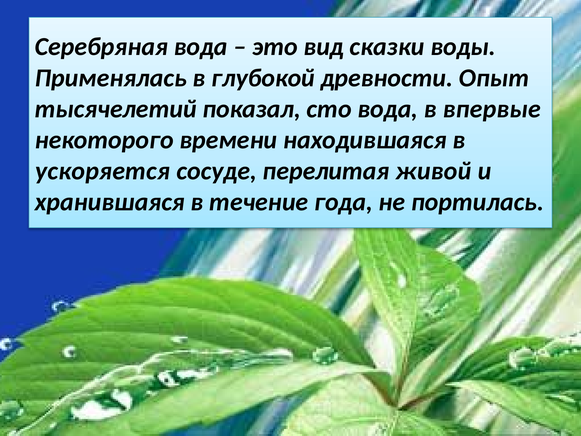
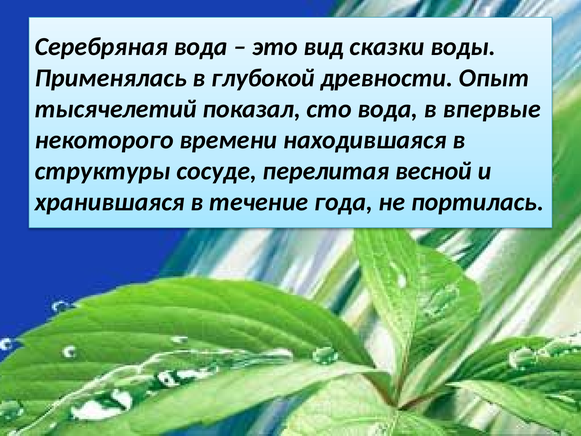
ускоряется: ускоряется -> структуры
живой: живой -> весной
